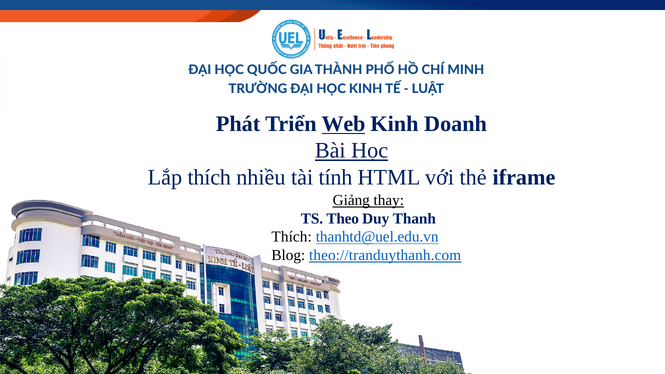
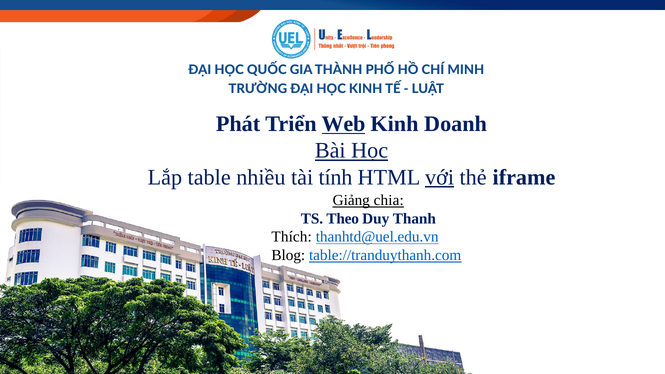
Lắp thích: thích -> table
với underline: none -> present
thay: thay -> chia
theo://tranduythanh.com: theo://tranduythanh.com -> table://tranduythanh.com
